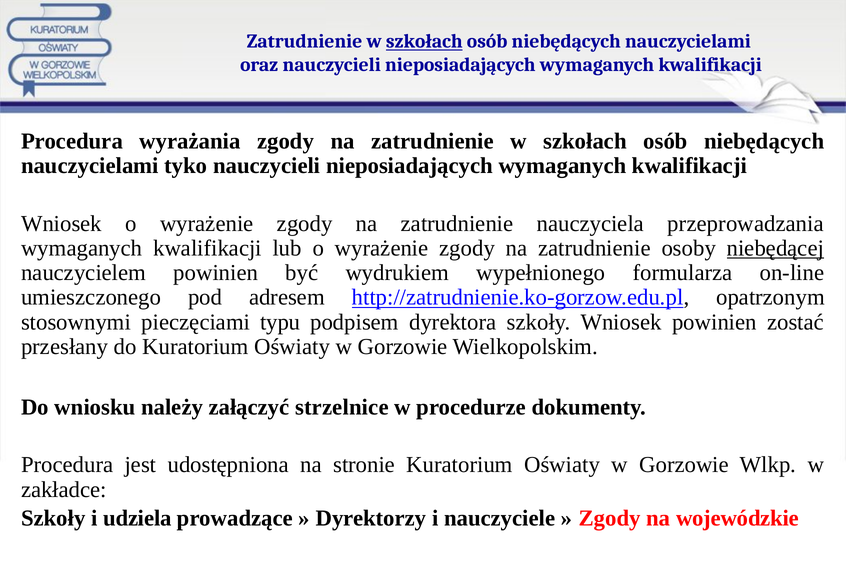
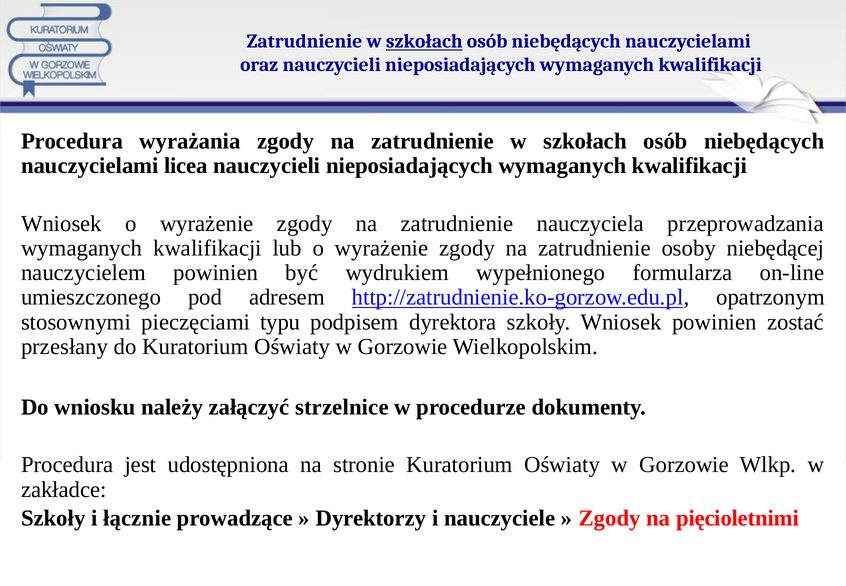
tyko: tyko -> licea
niebędącej underline: present -> none
udziela: udziela -> łącznie
wojewódzkie: wojewódzkie -> pięcioletnimi
